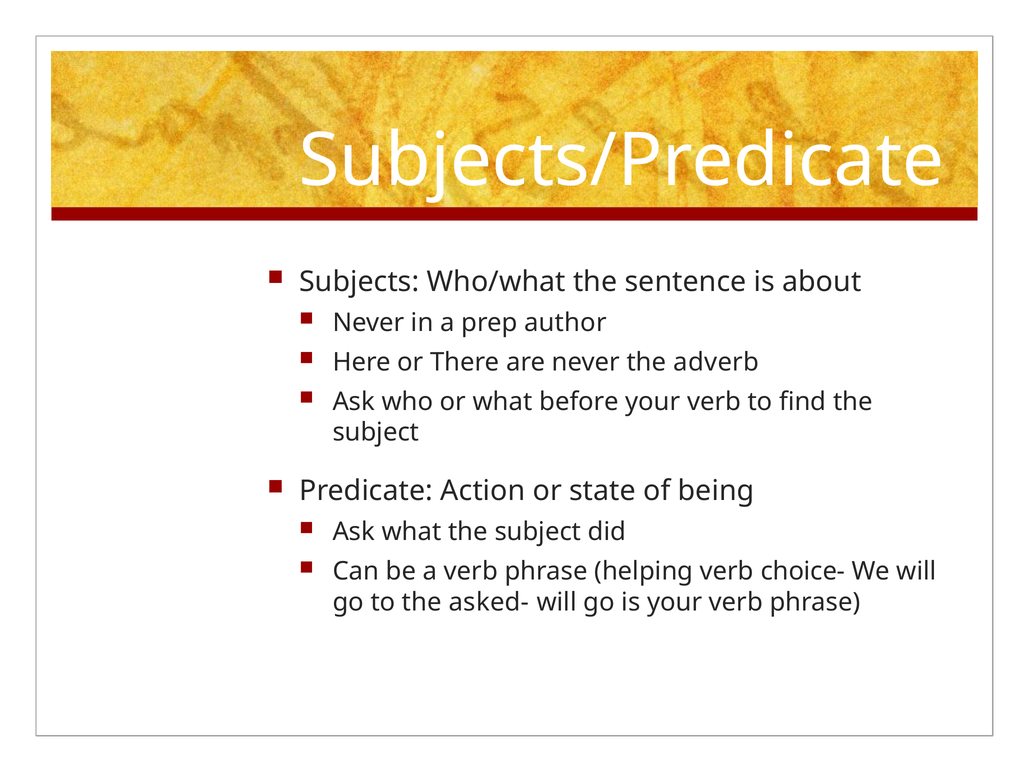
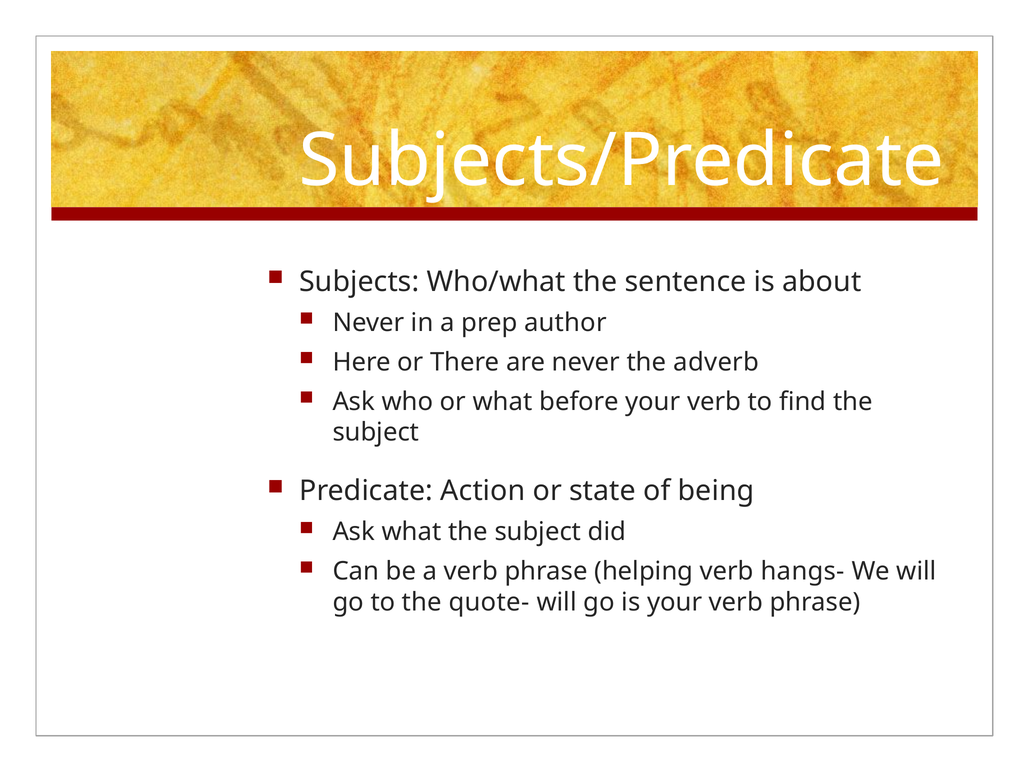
choice-: choice- -> hangs-
asked-: asked- -> quote-
